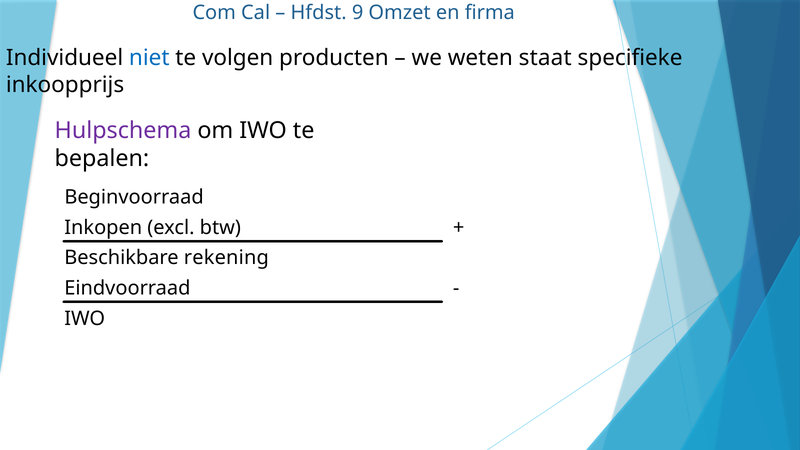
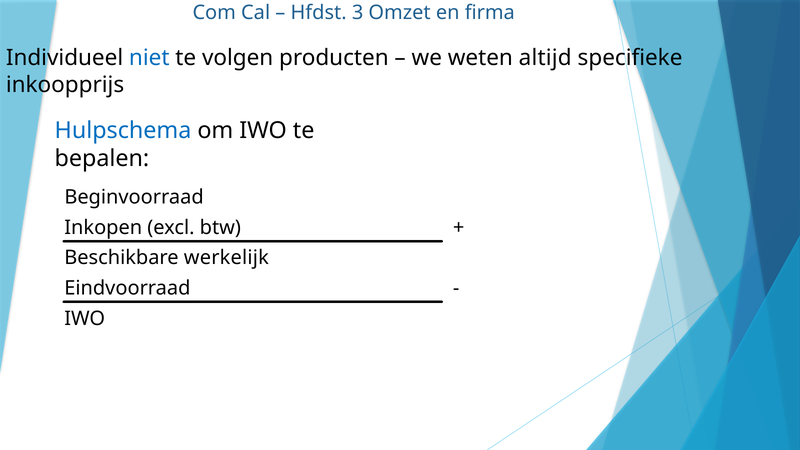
9: 9 -> 3
staat: staat -> altijd
Hulpschema colour: purple -> blue
rekening: rekening -> werkelijk
